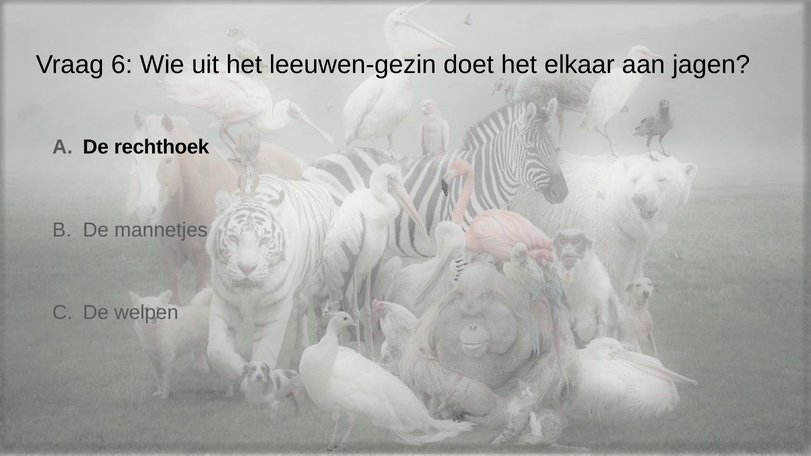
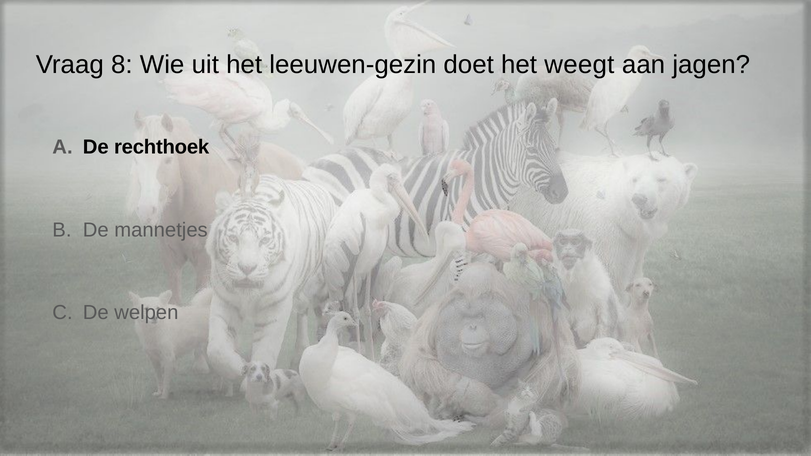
6: 6 -> 8
elkaar: elkaar -> weegt
